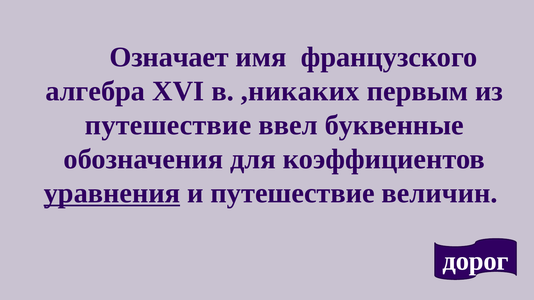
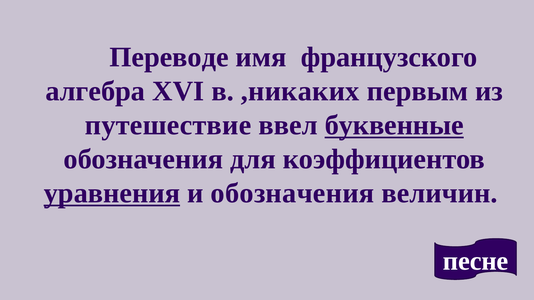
Означает: Означает -> Переводе
буквенные underline: none -> present
и путешествие: путешествие -> обозначения
дорог: дорог -> песне
